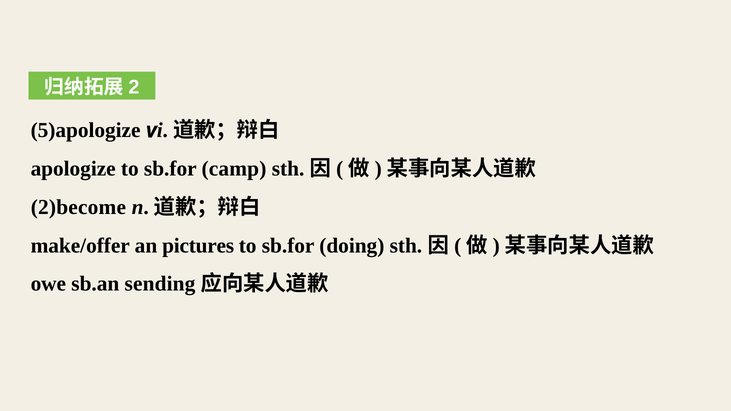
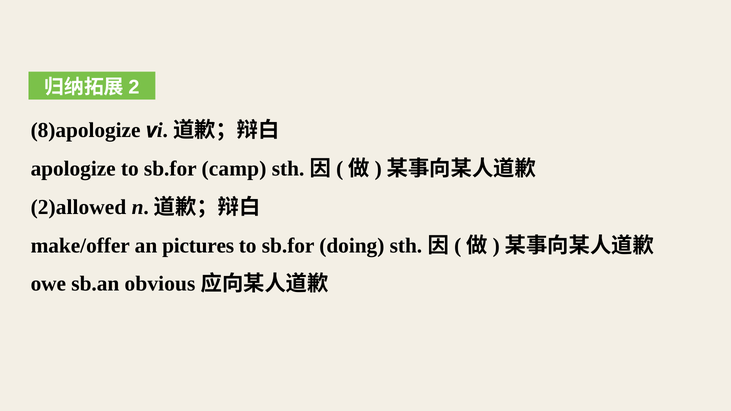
5)apologize: 5)apologize -> 8)apologize
2)become: 2)become -> 2)allowed
sending: sending -> obvious
